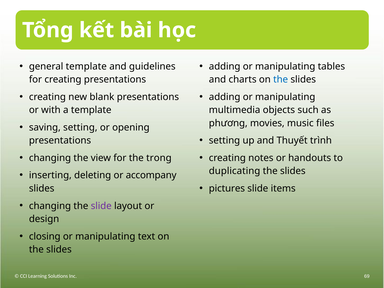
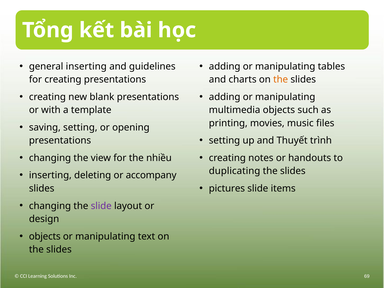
general template: template -> inserting
the at (281, 80) colour: blue -> orange
phương: phương -> printing
trong: trong -> nhiều
closing at (45, 236): closing -> objects
